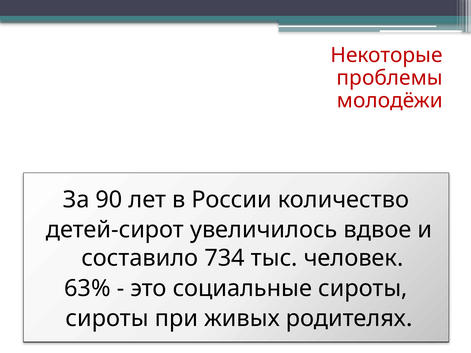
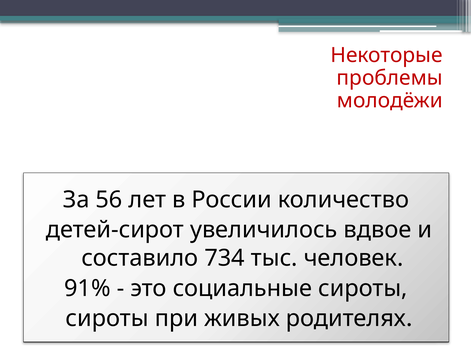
90: 90 -> 56
63%: 63% -> 91%
